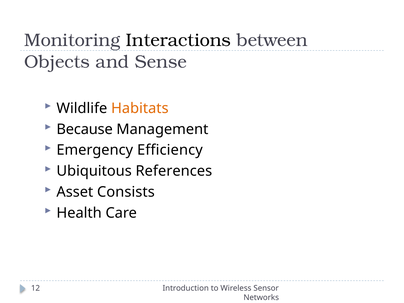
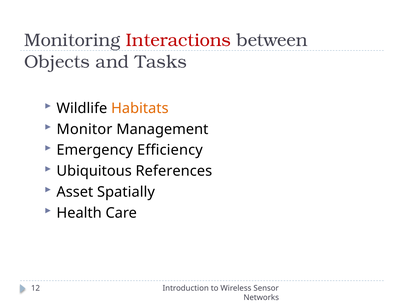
Interactions colour: black -> red
Sense: Sense -> Tasks
Because: Because -> Monitor
Consists: Consists -> Spatially
